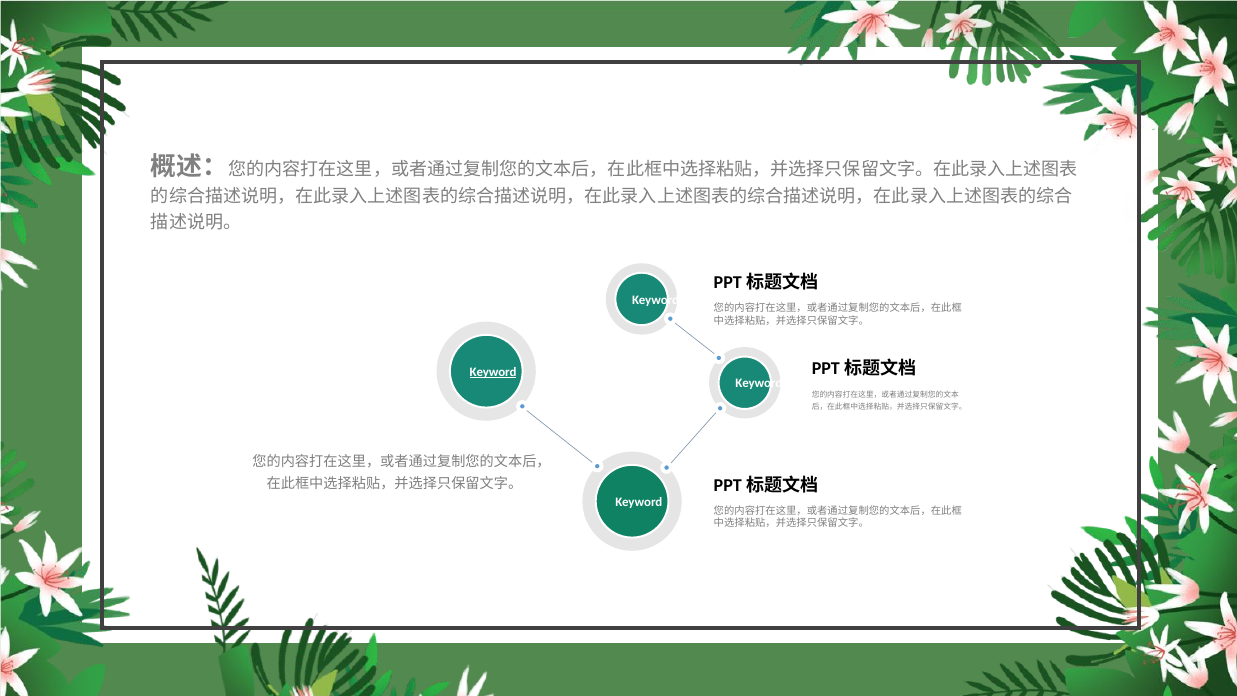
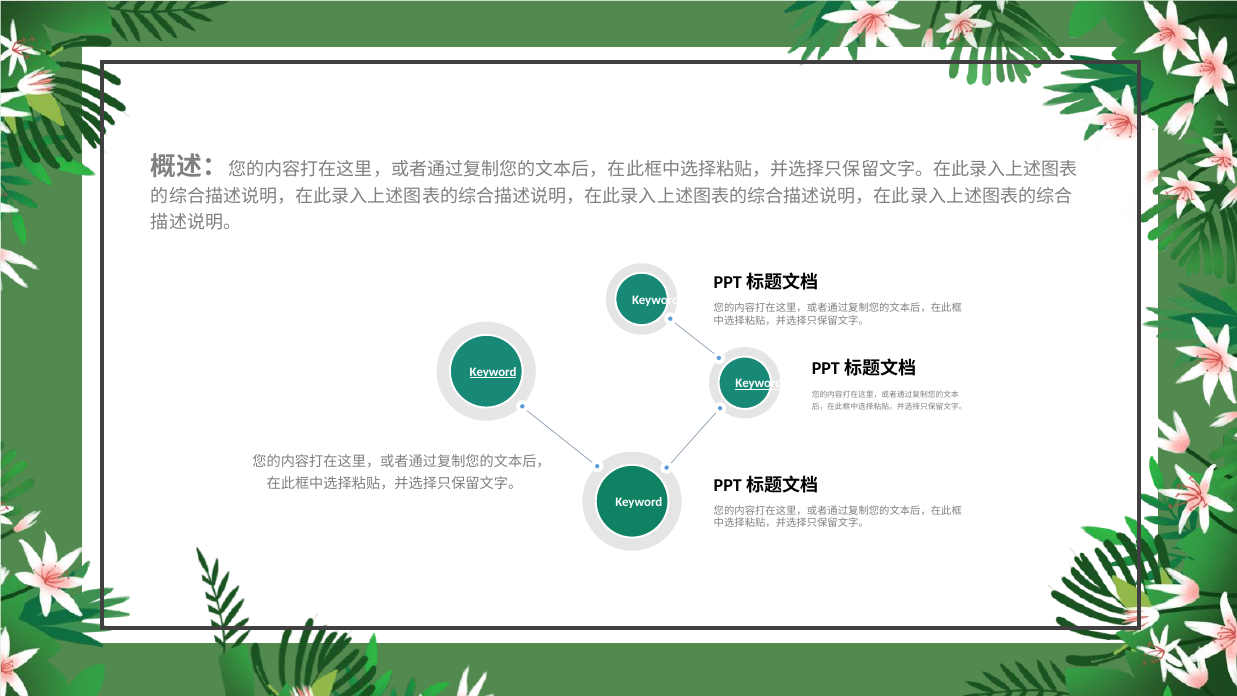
Keyword at (759, 383) underline: none -> present
